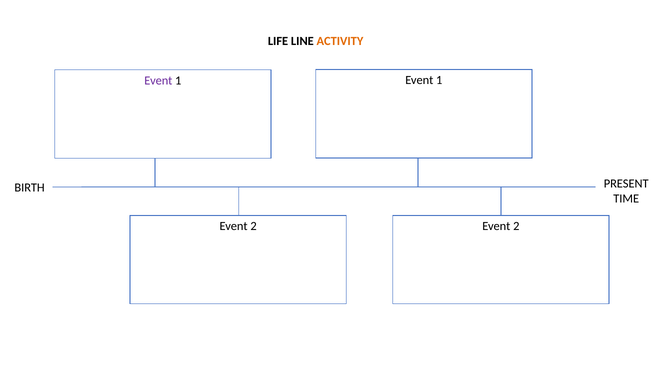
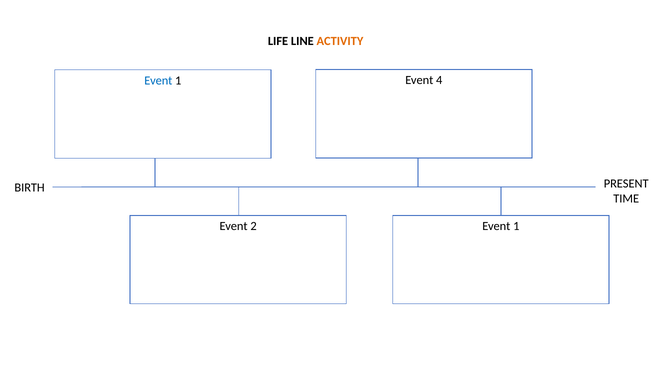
1 at (439, 80): 1 -> 4
Event at (158, 81) colour: purple -> blue
2 at (516, 226): 2 -> 1
